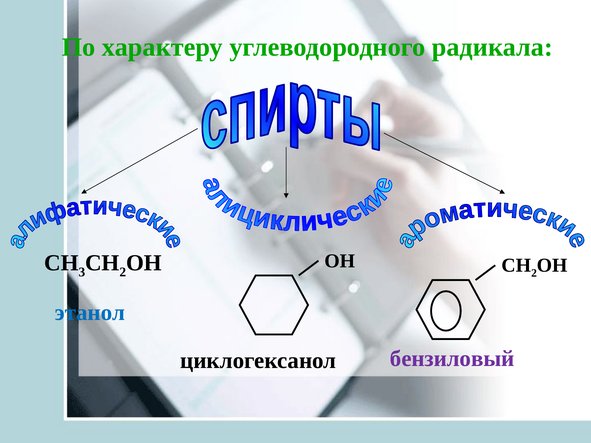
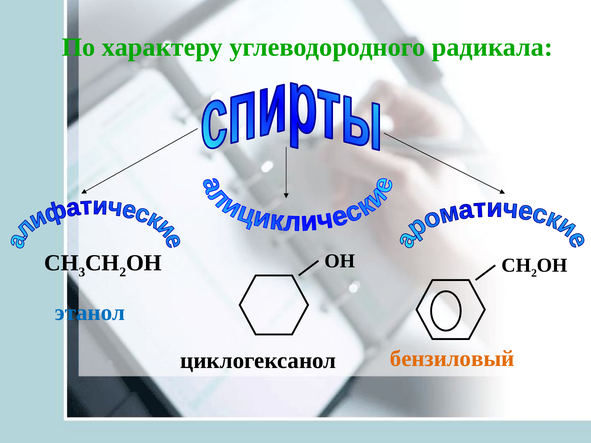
бензиловый colour: purple -> orange
